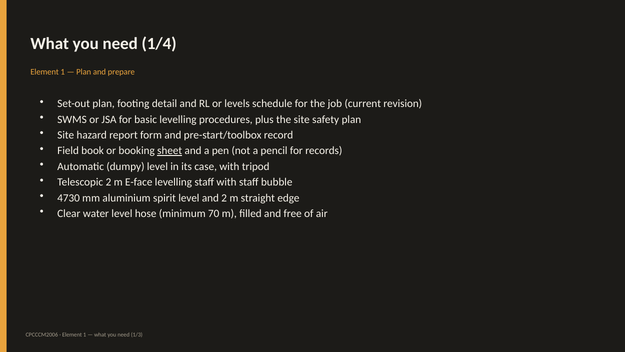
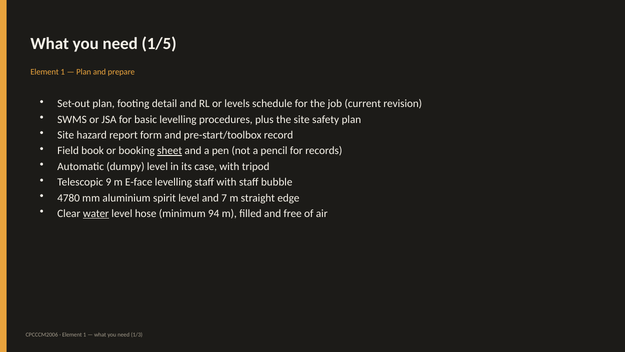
1/4: 1/4 -> 1/5
Telescopic 2: 2 -> 9
4730: 4730 -> 4780
and 2: 2 -> 7
water underline: none -> present
70: 70 -> 94
